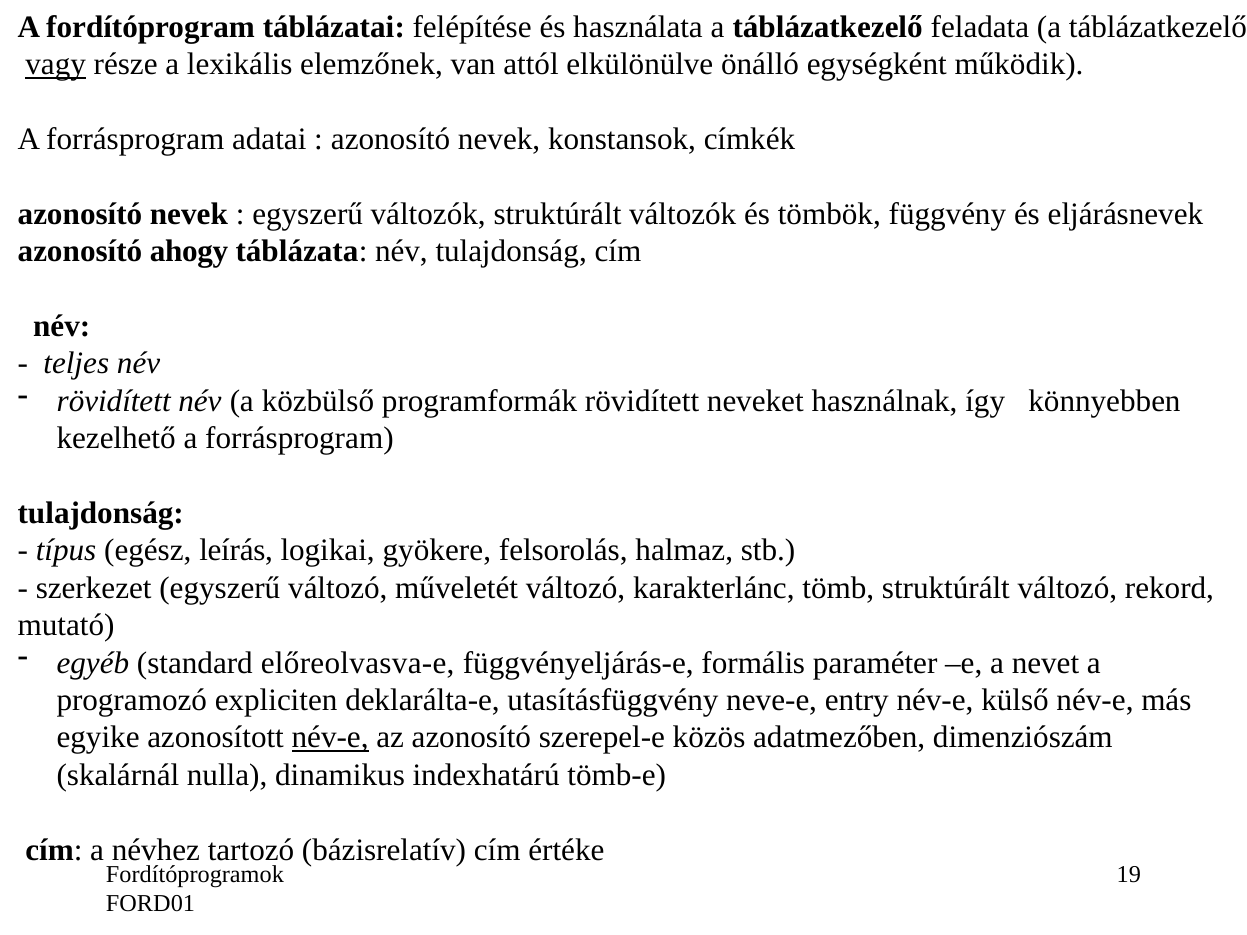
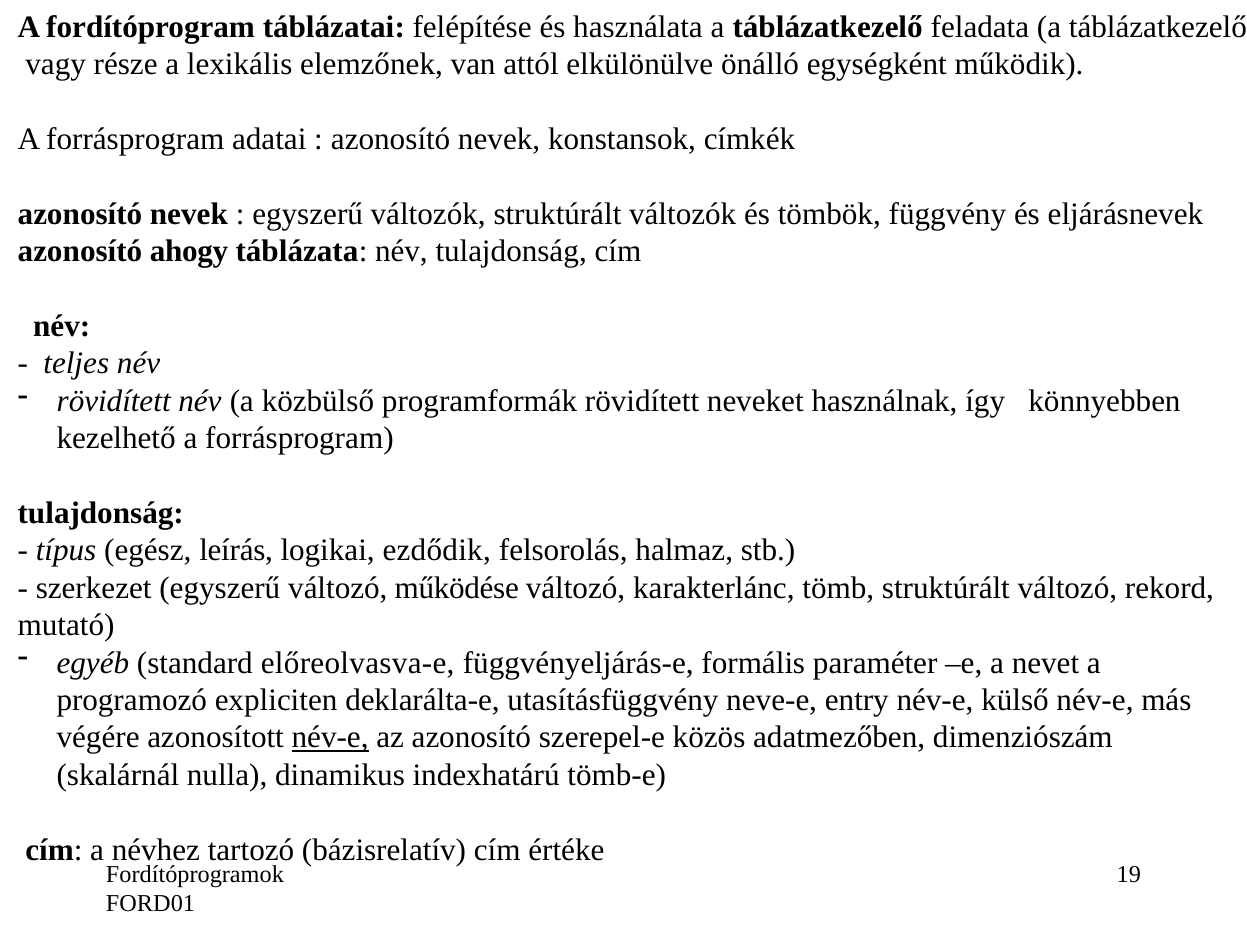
vagy underline: present -> none
gyökere: gyökere -> ezdődik
műveletét: műveletét -> működése
egyike: egyike -> végére
